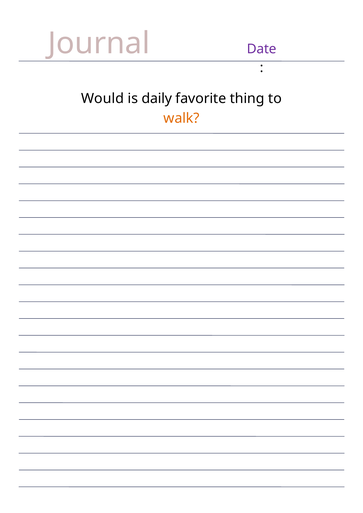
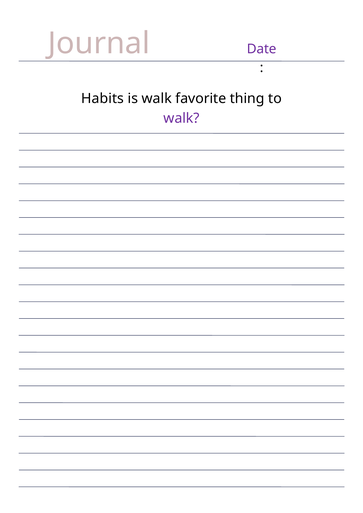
Would: Would -> Habits
is daily: daily -> walk
walk at (182, 118) colour: orange -> purple
